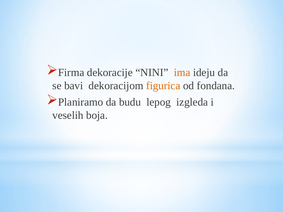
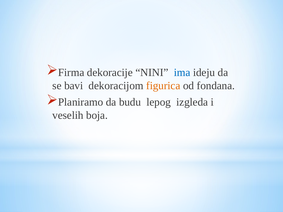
ima colour: orange -> blue
